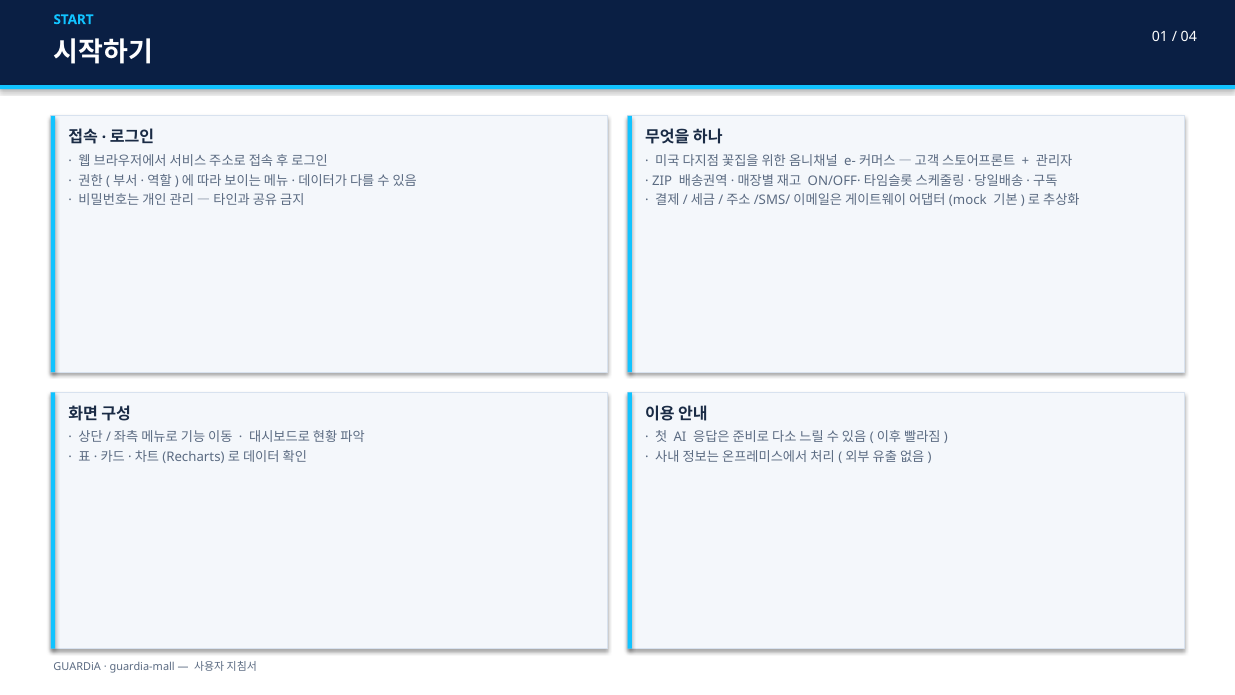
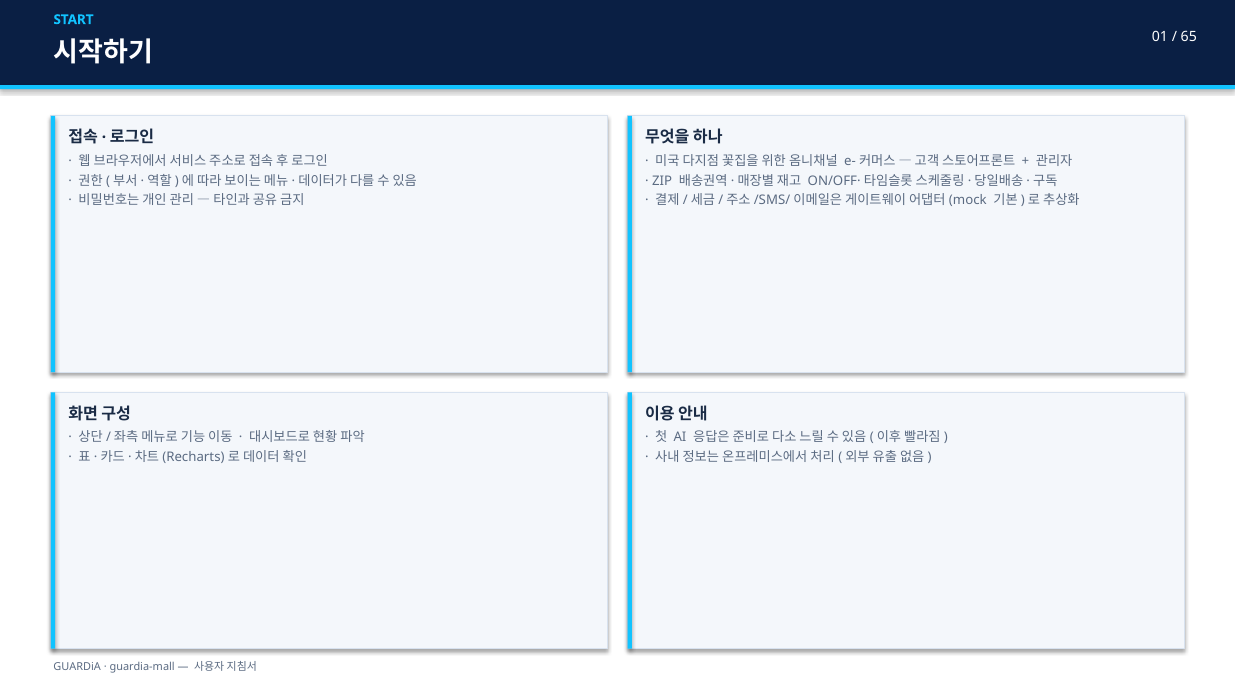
04: 04 -> 65
